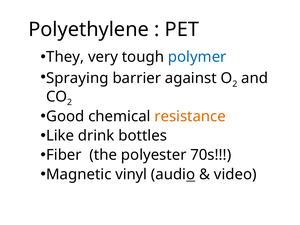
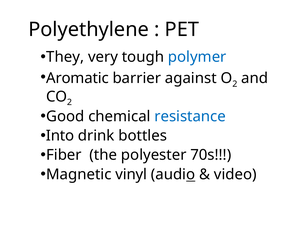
Spraying: Spraying -> Aromatic
resistance colour: orange -> blue
Like: Like -> Into
